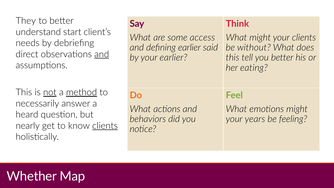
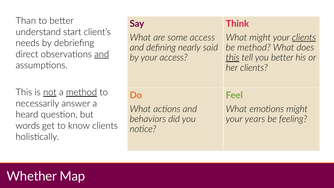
They: They -> Than
clients at (304, 37) underline: none -> present
defining earlier: earlier -> nearly
be without: without -> method
your earlier: earlier -> access
this at (233, 58) underline: none -> present
her eating: eating -> clients
nearly: nearly -> words
clients at (105, 126) underline: present -> none
